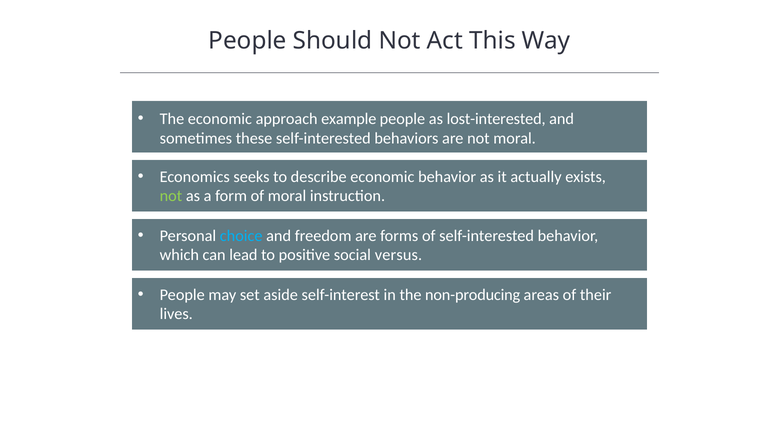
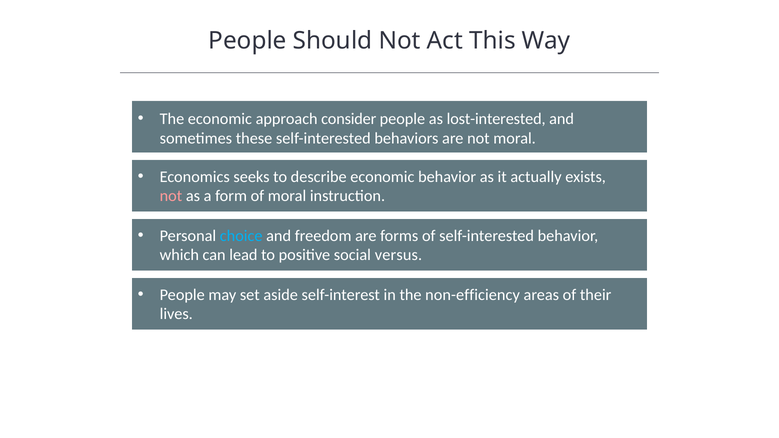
example: example -> consider
not at (171, 196) colour: light green -> pink
non-producing: non-producing -> non-efficiency
